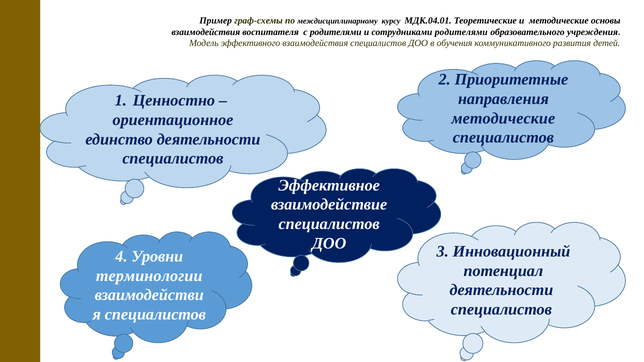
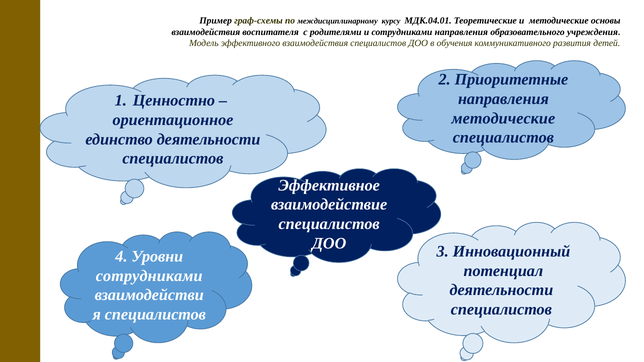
сотрудниками родителями: родителями -> направления
терминологии at (149, 276): терминологии -> сотрудниками
